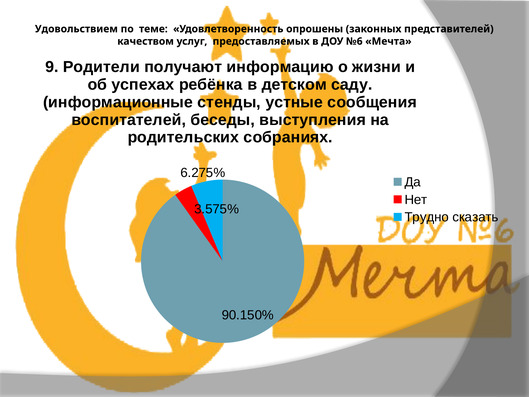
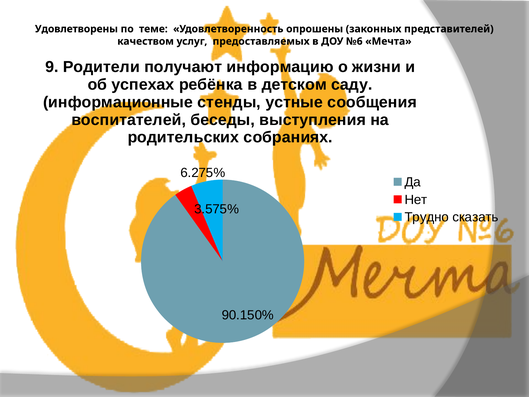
Удовольствием: Удовольствием -> Удовлетворены
